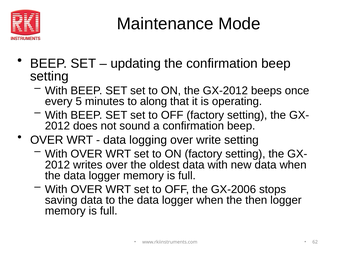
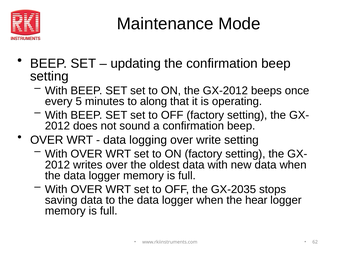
GX-2006: GX-2006 -> GX-2035
then: then -> hear
